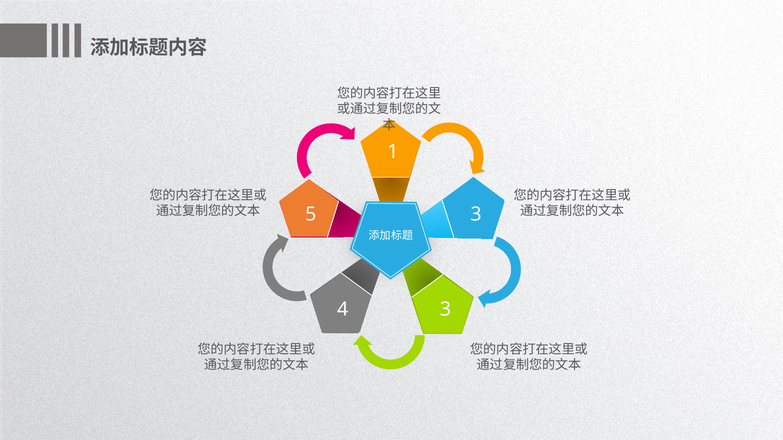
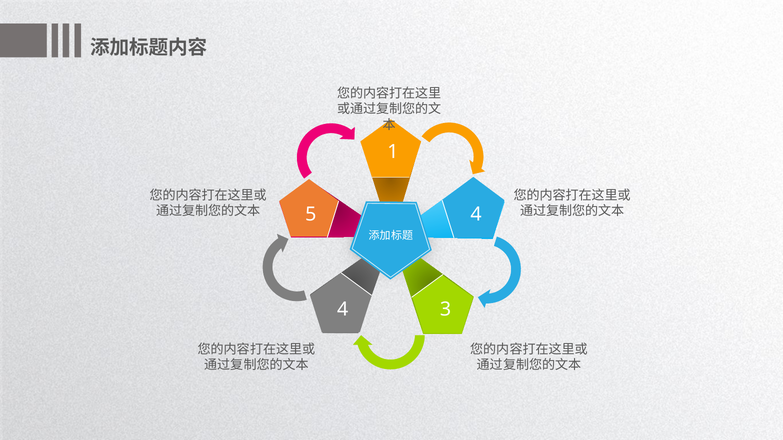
5 3: 3 -> 4
